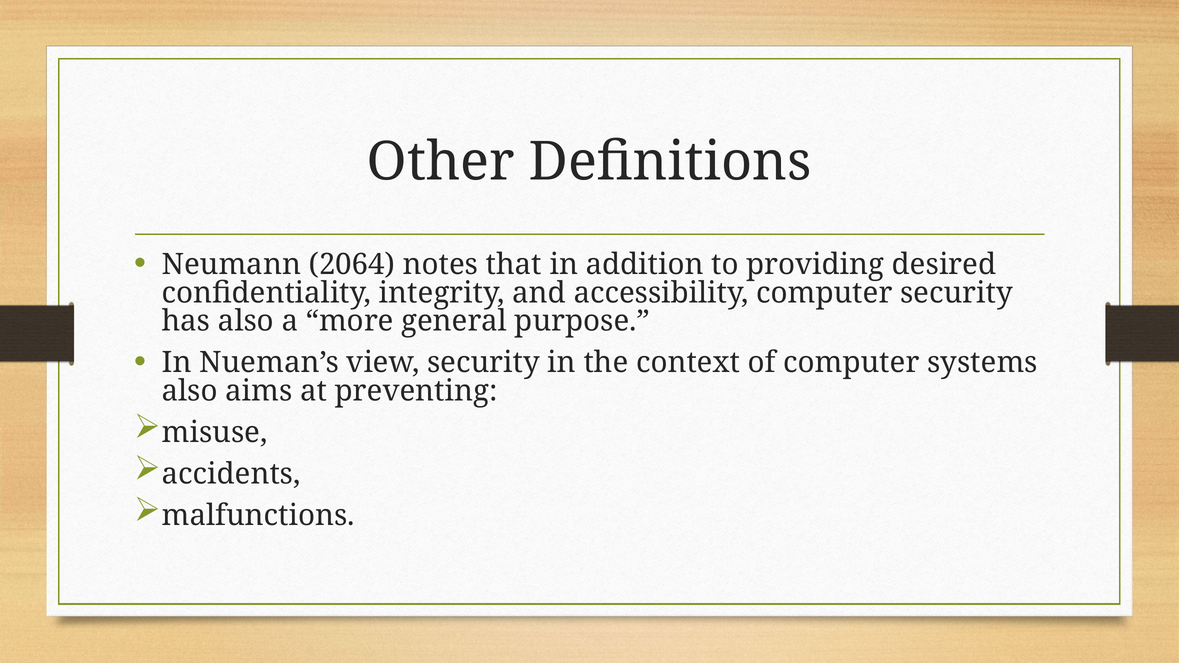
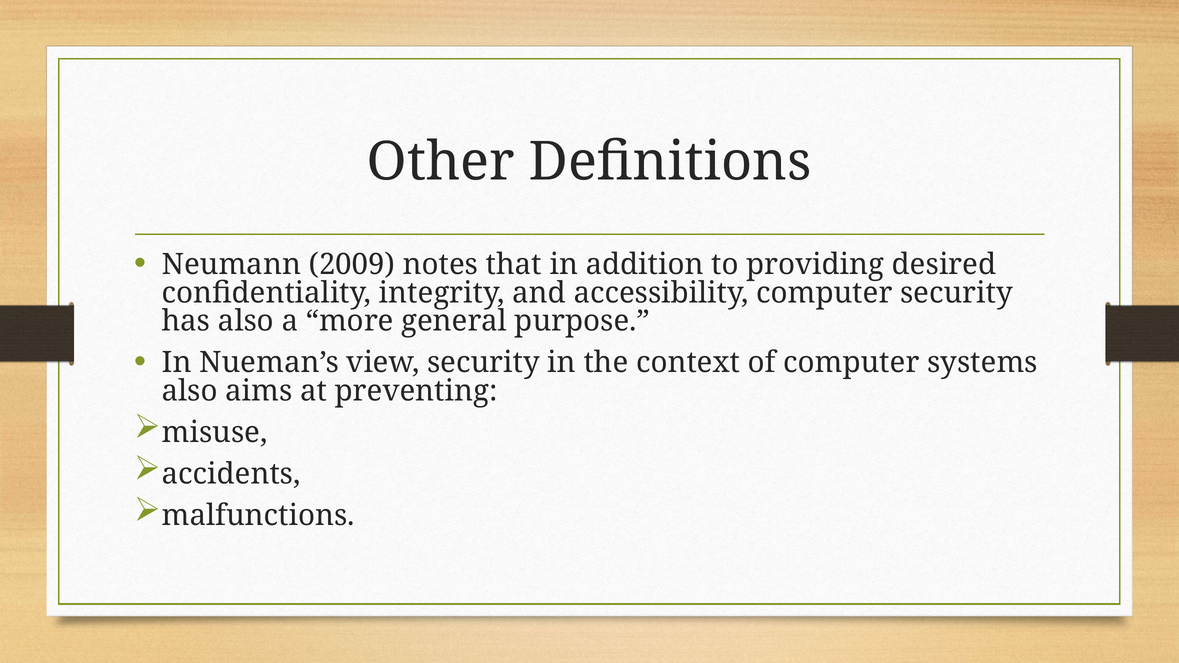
2064: 2064 -> 2009
